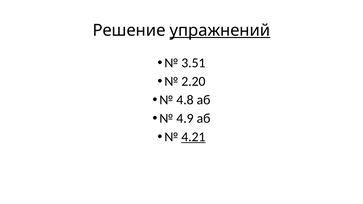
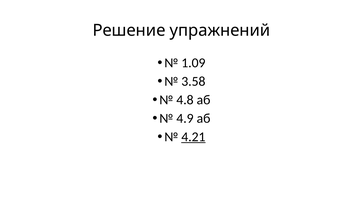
упражнений underline: present -> none
3.51: 3.51 -> 1.09
2.20: 2.20 -> 3.58
